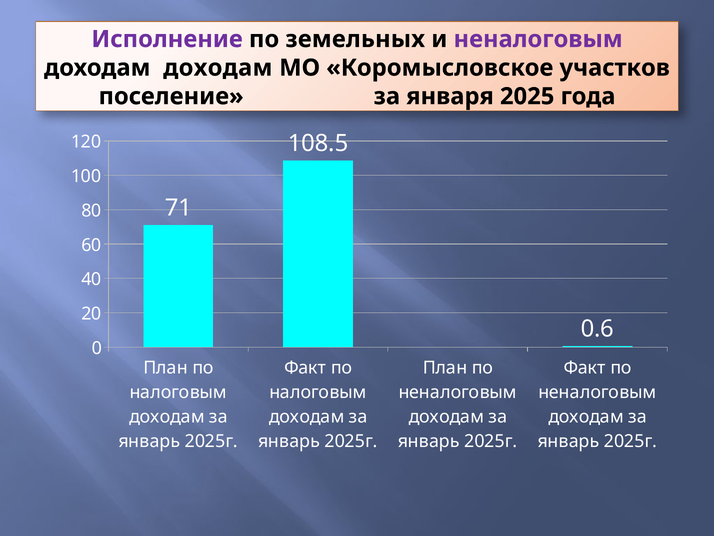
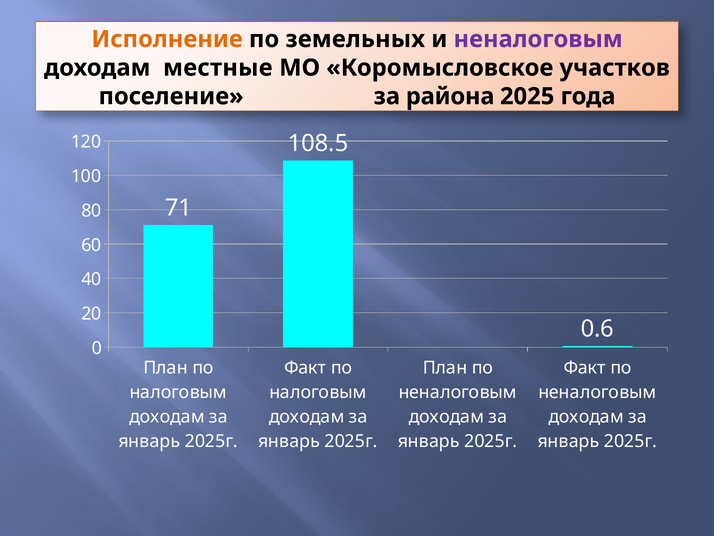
Исполнение colour: purple -> orange
доходам доходам: доходам -> местные
января: января -> района
